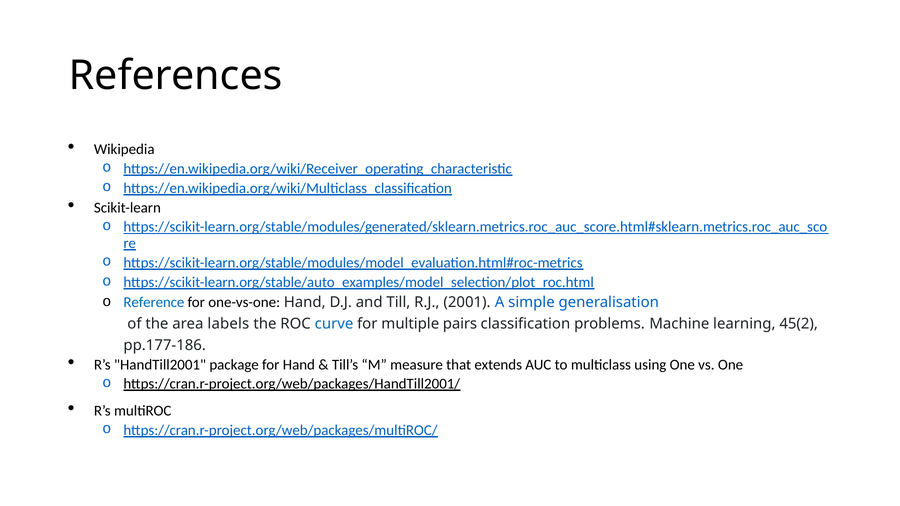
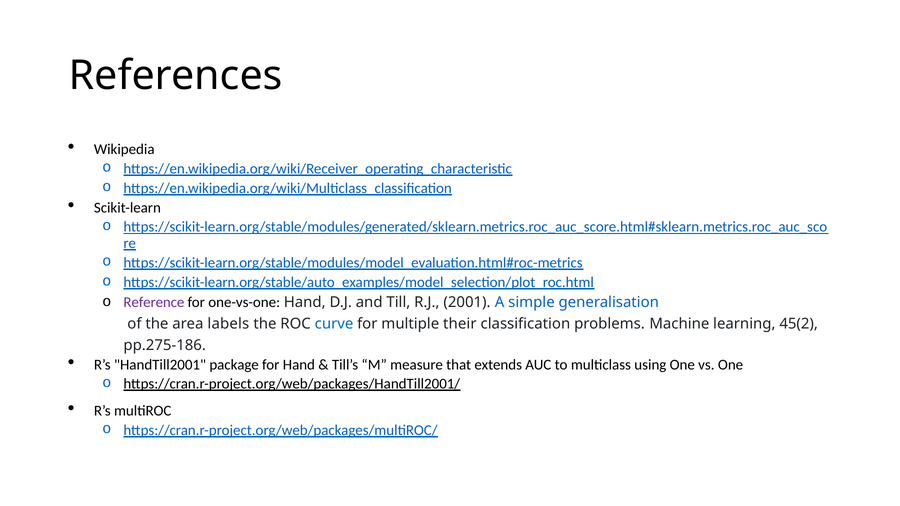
Reference colour: blue -> purple
pairs: pairs -> their
pp.177-186: pp.177-186 -> pp.275-186
